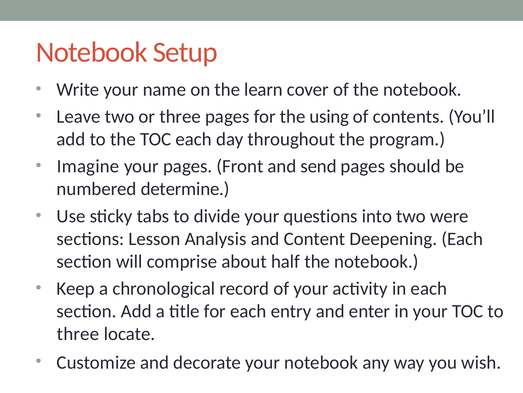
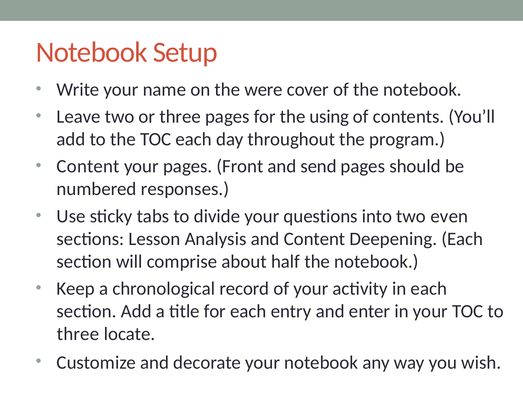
learn: learn -> were
Imagine at (88, 166): Imagine -> Content
determine: determine -> responses
were: were -> even
